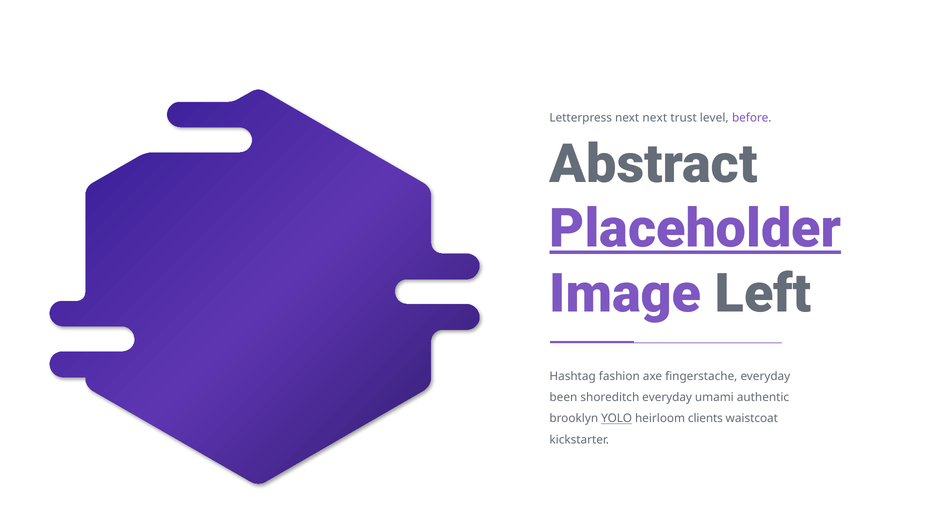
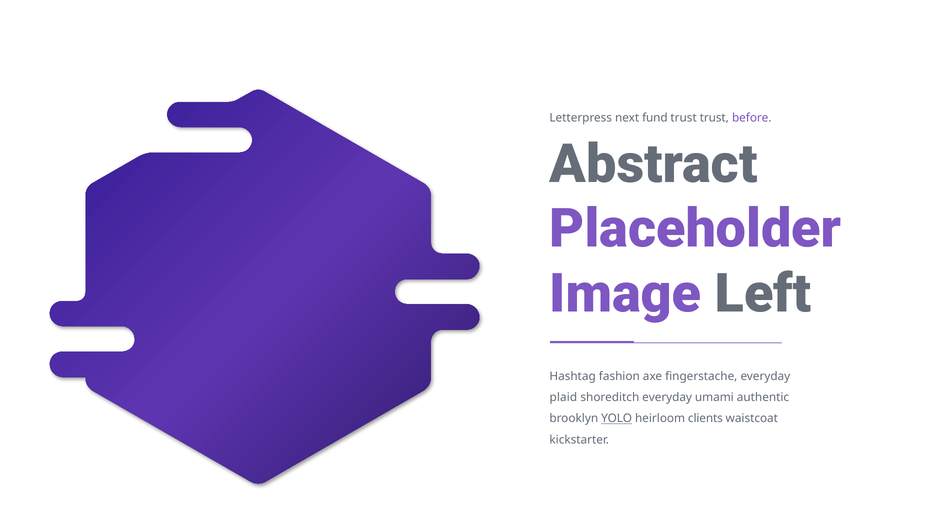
next next: next -> fund
trust level: level -> trust
Placeholder underline: present -> none
been: been -> plaid
